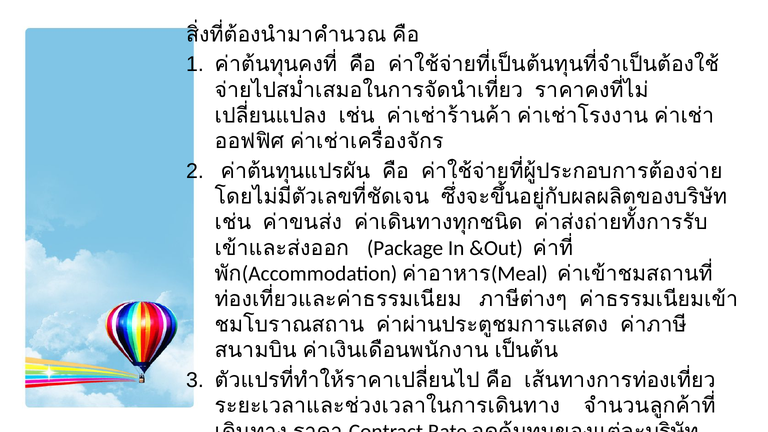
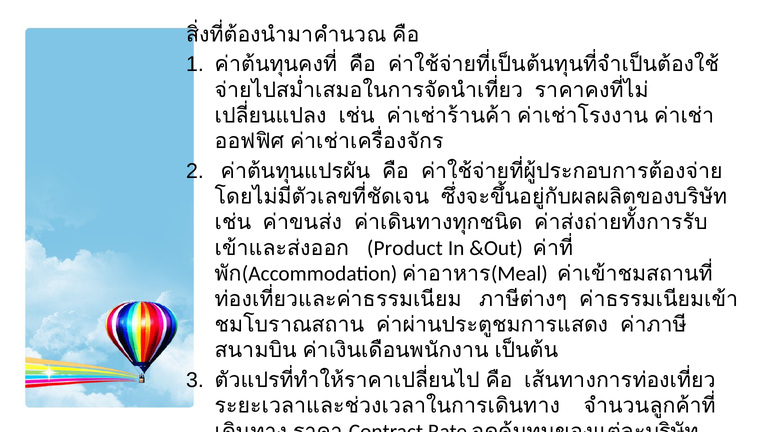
Package: Package -> Product
